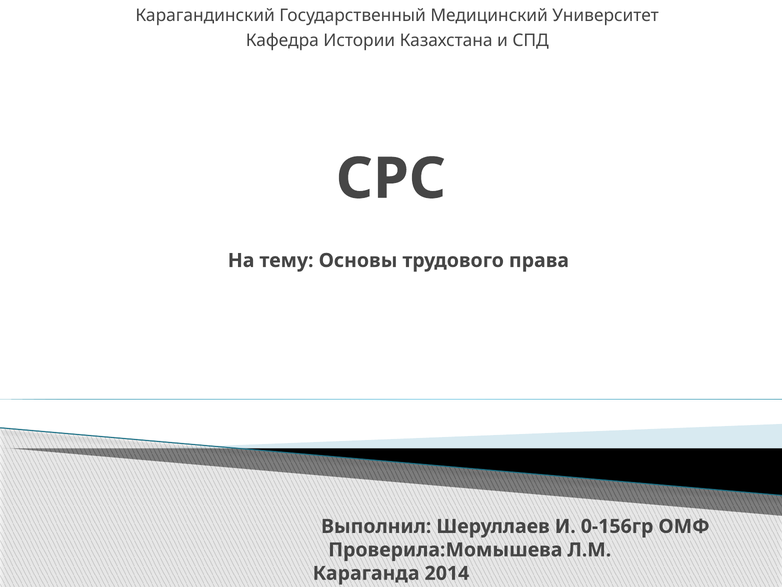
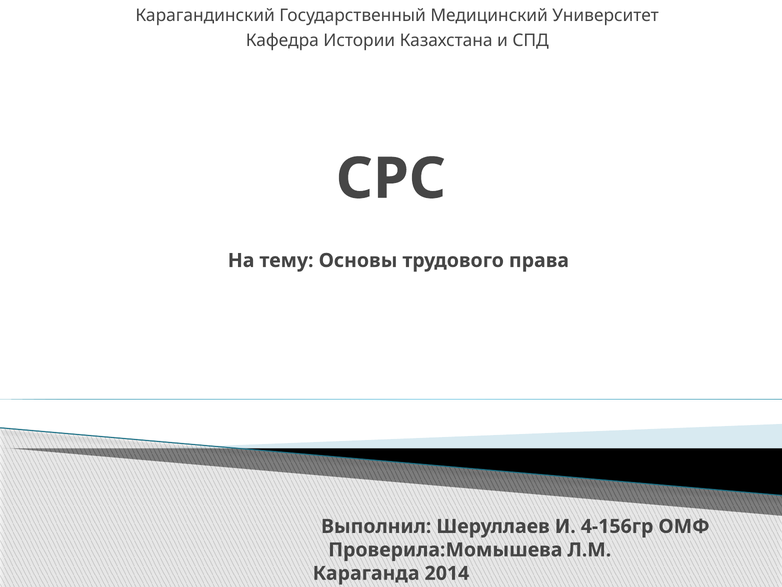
0-156гр: 0-156гр -> 4-156гр
